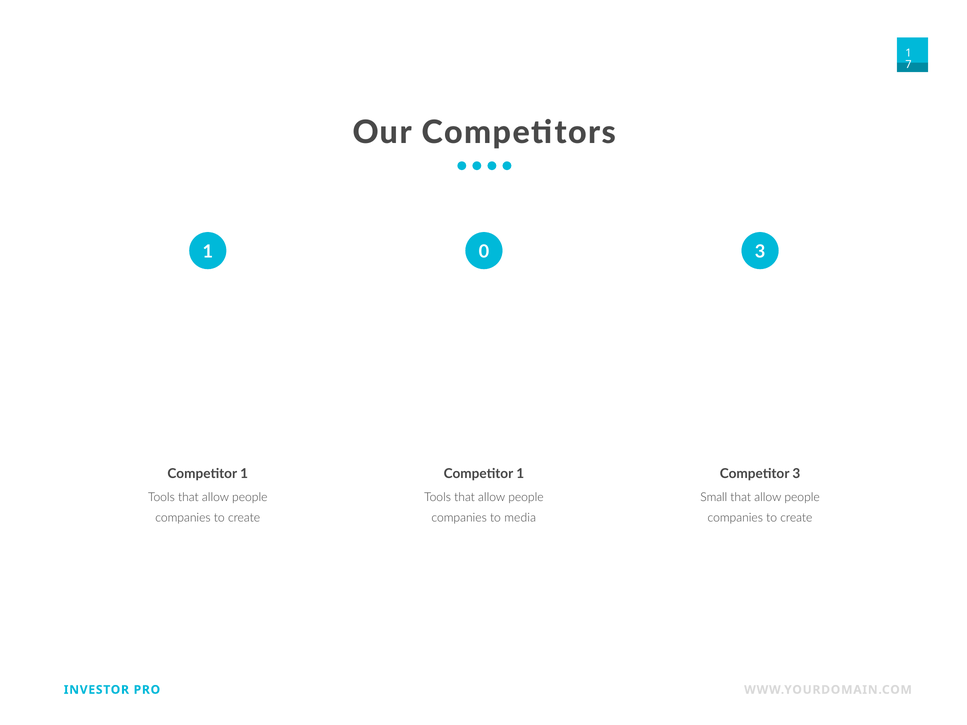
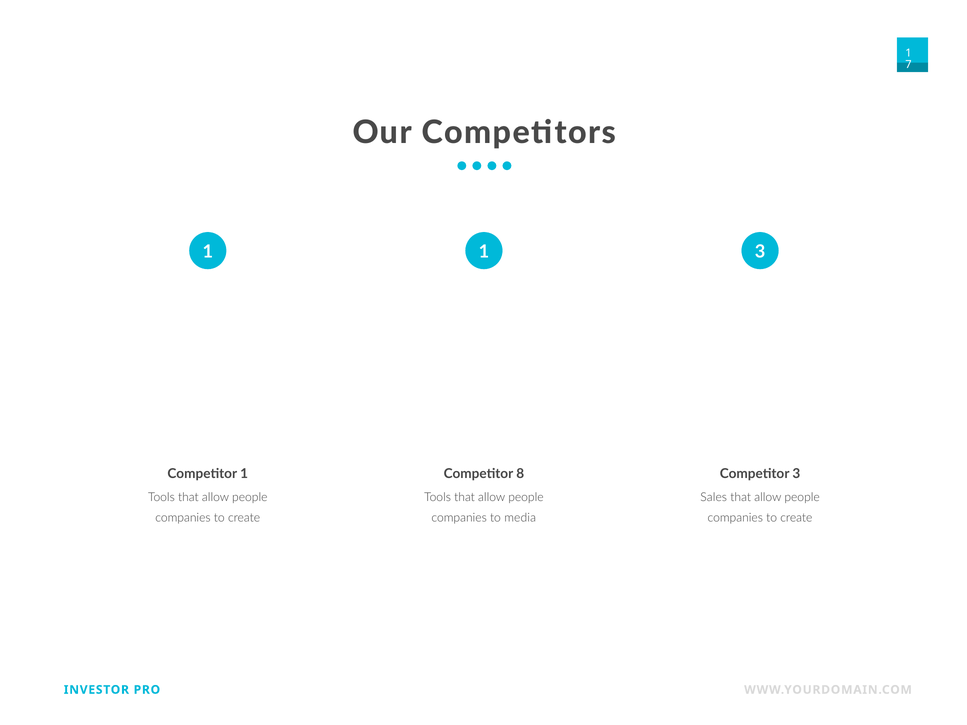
1 0: 0 -> 1
1 at (520, 474): 1 -> 8
Small: Small -> Sales
